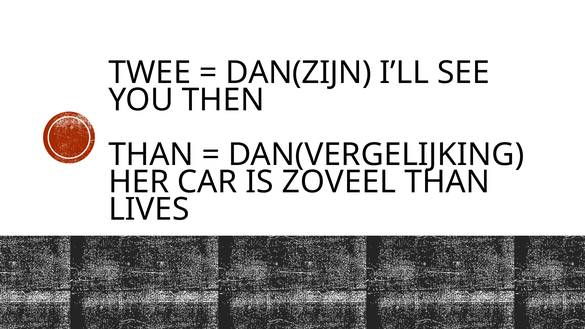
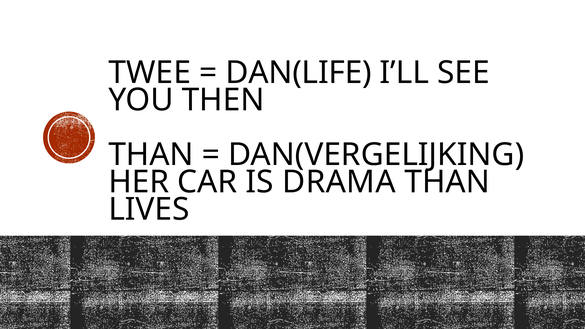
DAN(ZIJN: DAN(ZIJN -> DAN(LIFE
ZOVEEL: ZOVEEL -> DRAMA
